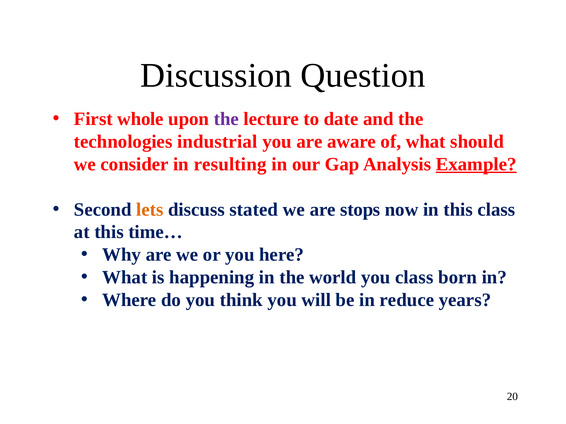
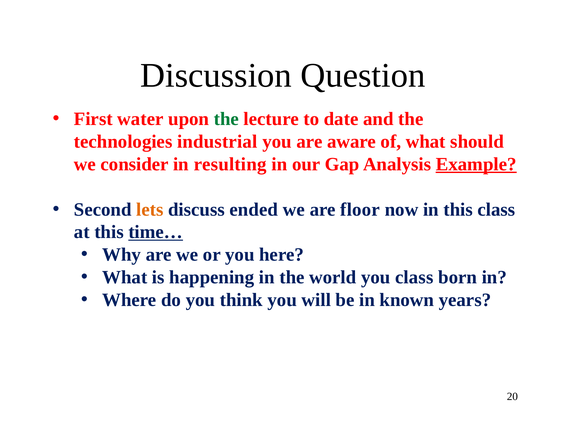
whole: whole -> water
the at (226, 119) colour: purple -> green
stated: stated -> ended
stops: stops -> floor
time… underline: none -> present
reduce: reduce -> known
